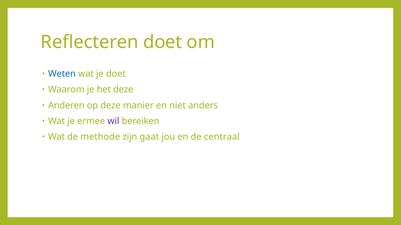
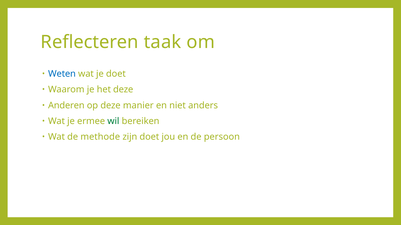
Reflecteren doet: doet -> taak
wil colour: purple -> green
zijn gaat: gaat -> doet
centraal: centraal -> persoon
